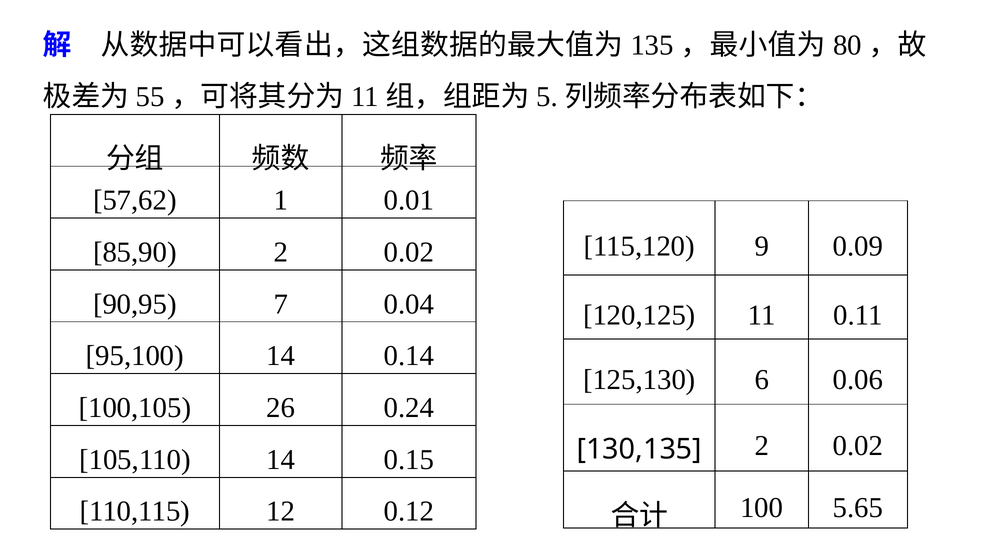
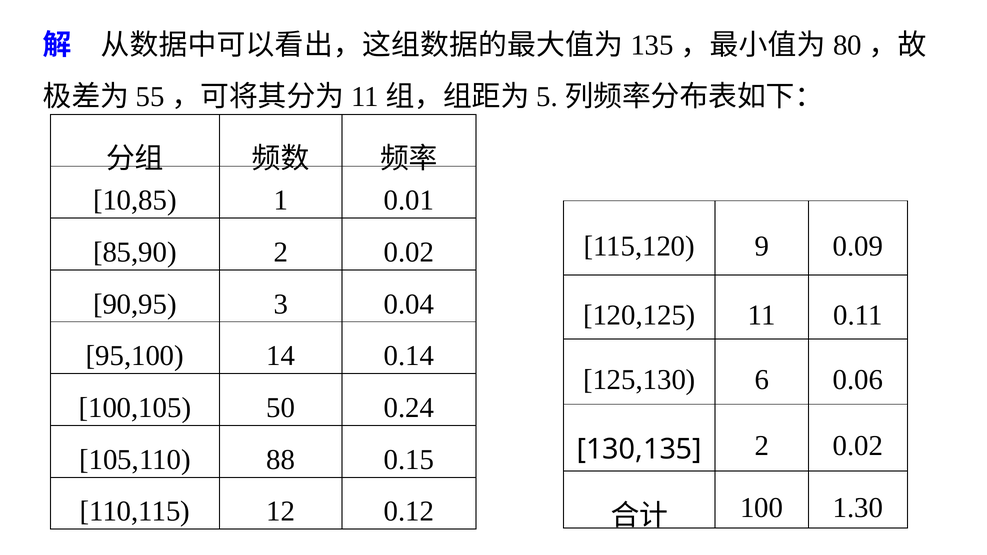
57,62: 57,62 -> 10,85
7: 7 -> 3
26: 26 -> 50
105,110 14: 14 -> 88
5.65: 5.65 -> 1.30
